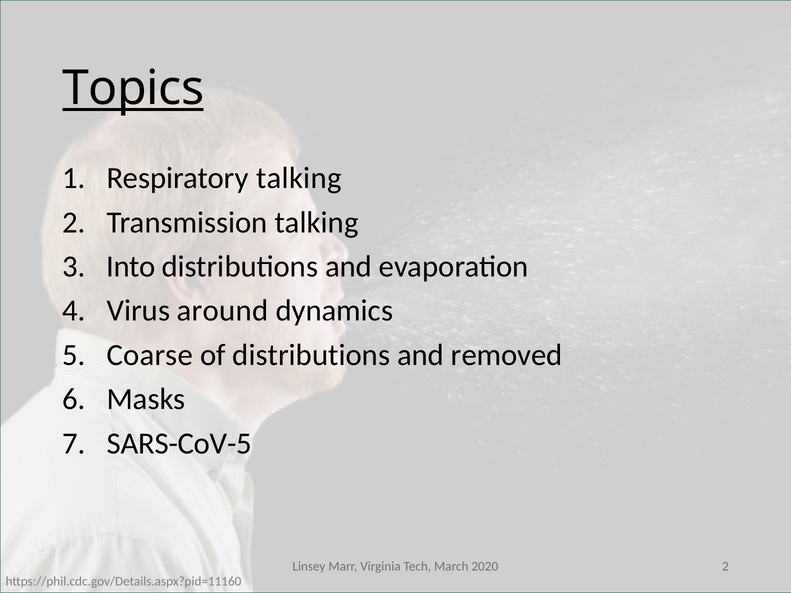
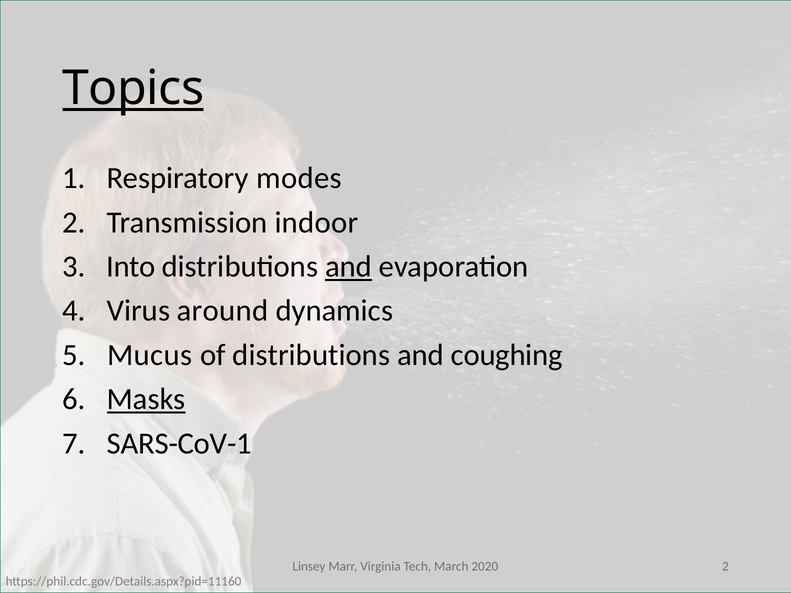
Respiratory talking: talking -> modes
Transmission talking: talking -> indoor
and at (349, 267) underline: none -> present
Coarse: Coarse -> Mucus
removed: removed -> coughing
Masks underline: none -> present
SARS-CoV-5: SARS-CoV-5 -> SARS-CoV-1
